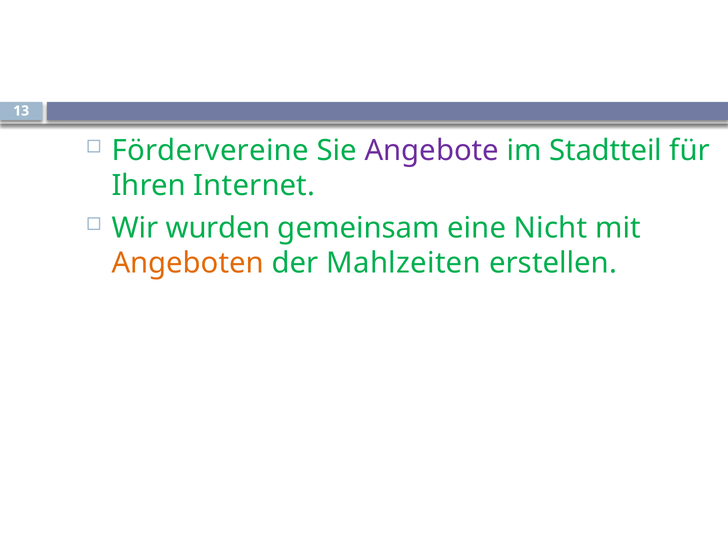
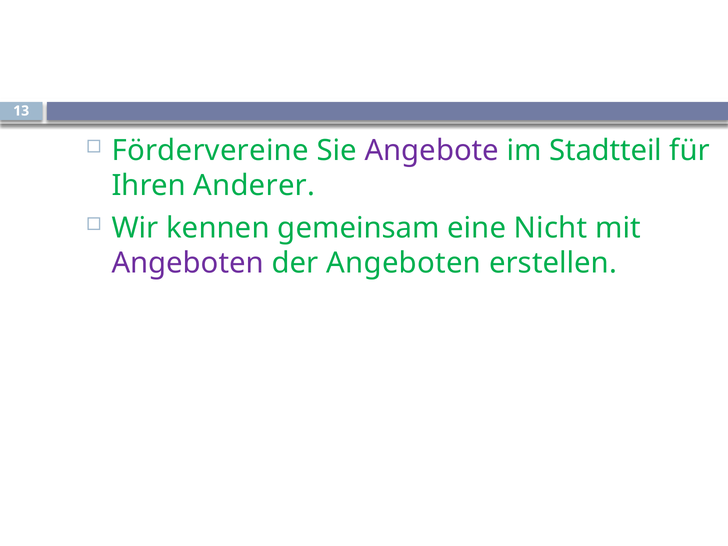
Internet: Internet -> Anderer
wurden: wurden -> kennen
Angeboten at (188, 263) colour: orange -> purple
der Mahlzeiten: Mahlzeiten -> Angeboten
